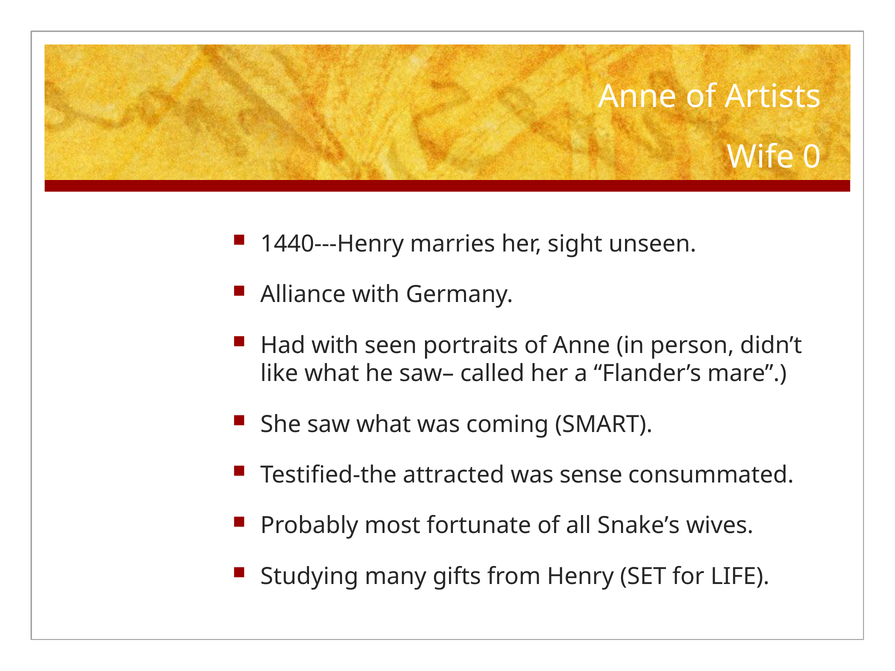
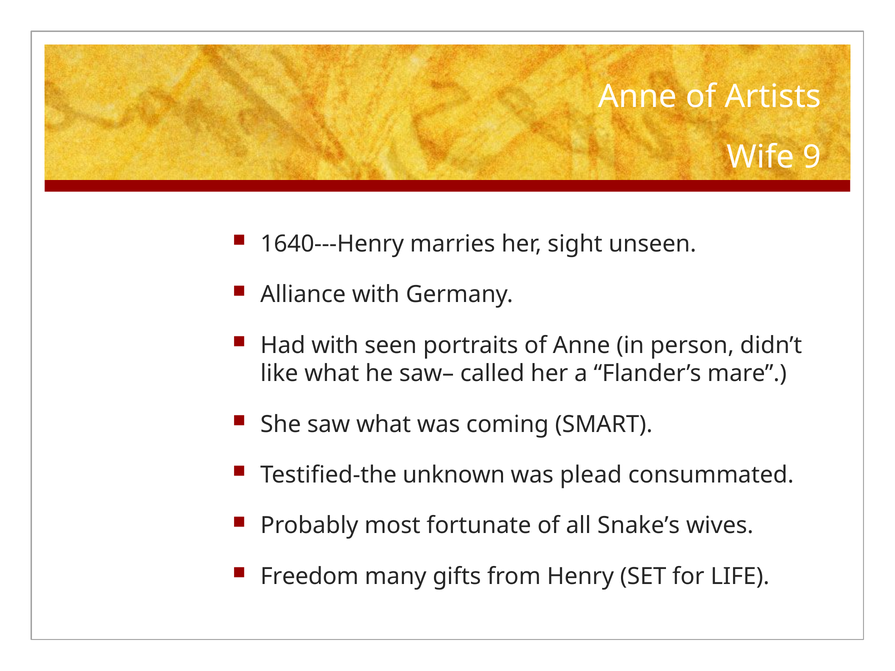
0: 0 -> 9
1440---Henry: 1440---Henry -> 1640---Henry
attracted: attracted -> unknown
sense: sense -> plead
Studying: Studying -> Freedom
